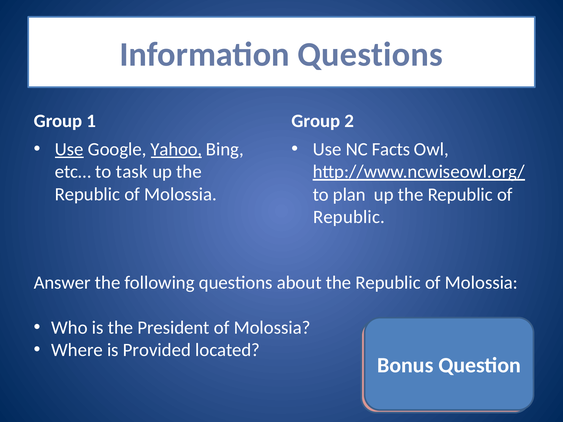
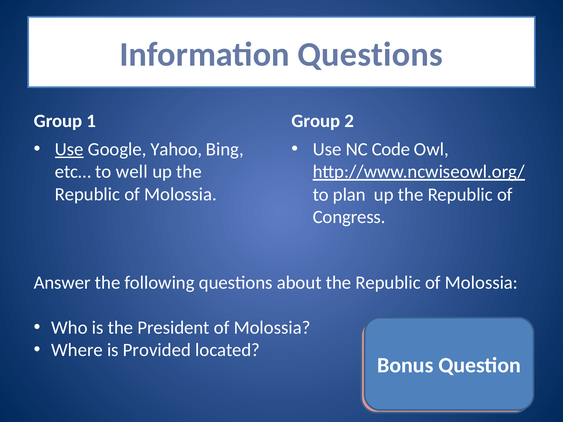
Yahoo underline: present -> none
Facts: Facts -> Code
task: task -> well
Republic at (349, 217): Republic -> Congress
